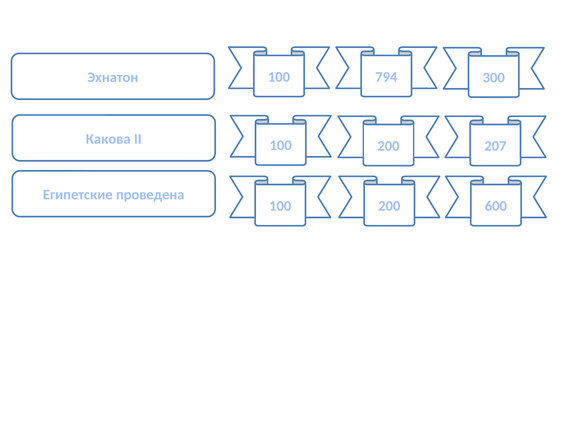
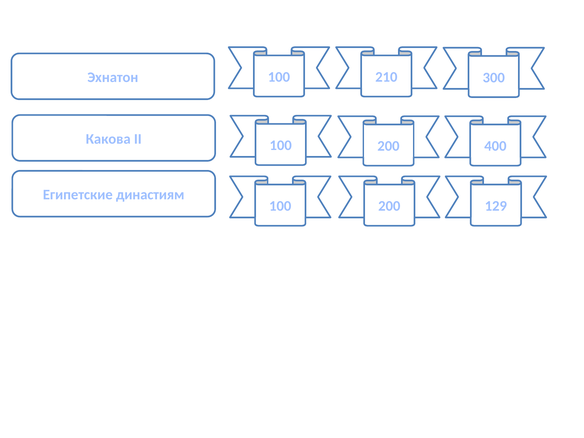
794: 794 -> 210
207: 207 -> 400
проведена: проведена -> династиям
600: 600 -> 129
